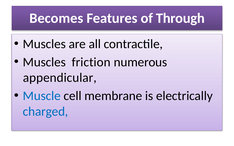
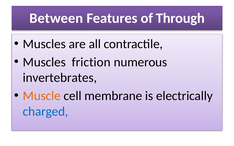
Becomes: Becomes -> Between
appendicular: appendicular -> invertebrates
Muscle colour: blue -> orange
